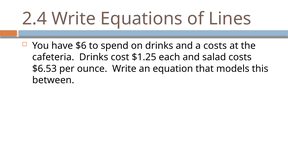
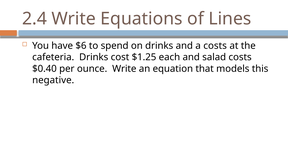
$6.53: $6.53 -> $0.40
between: between -> negative
